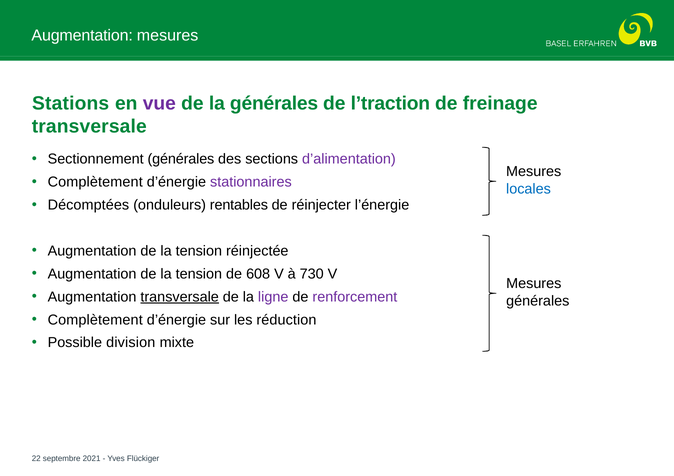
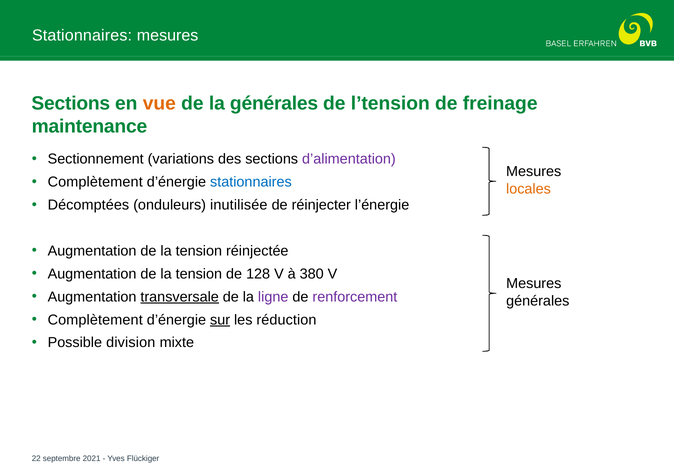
Augmentation at (82, 36): Augmentation -> Stationnaires
Stations at (71, 104): Stations -> Sections
vue colour: purple -> orange
l’traction: l’traction -> l’tension
transversale at (89, 127): transversale -> maintenance
Sectionnement générales: générales -> variations
stationnaires at (251, 182) colour: purple -> blue
locales colour: blue -> orange
rentables: rentables -> inutilisée
608: 608 -> 128
730: 730 -> 380
sur underline: none -> present
